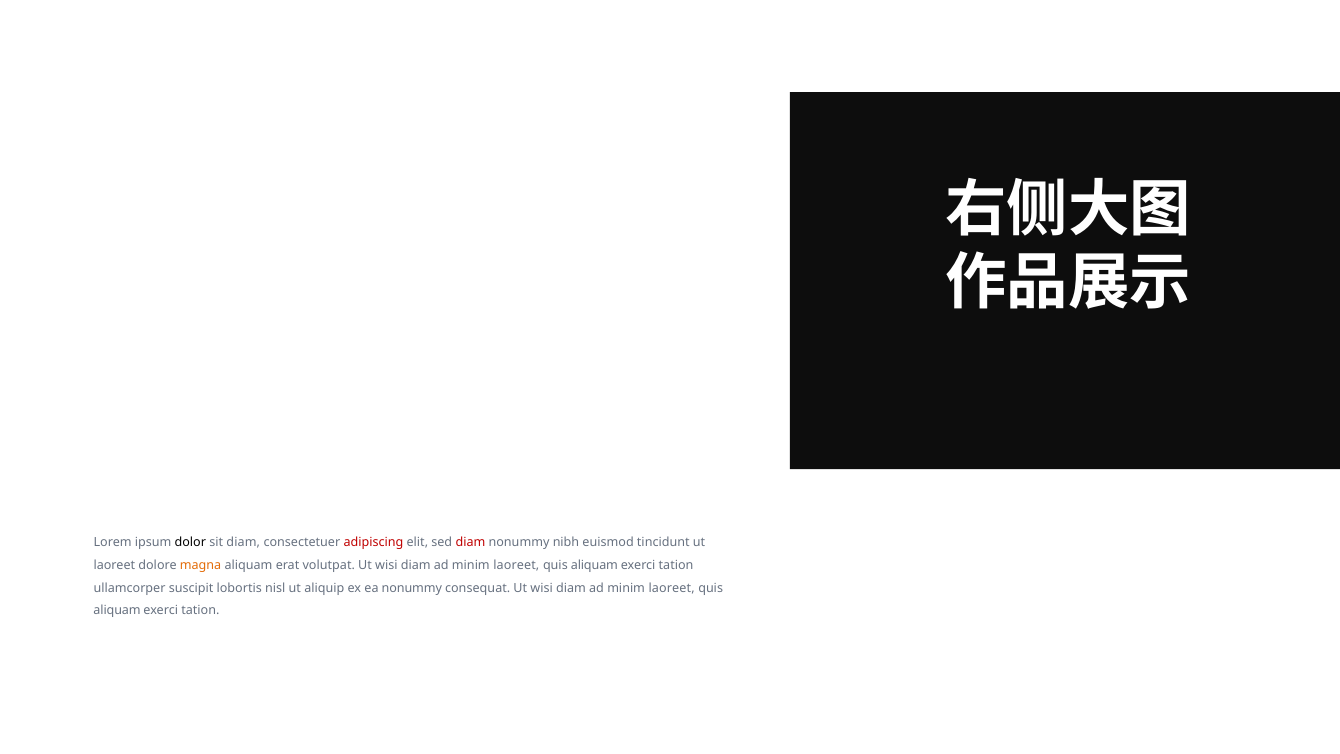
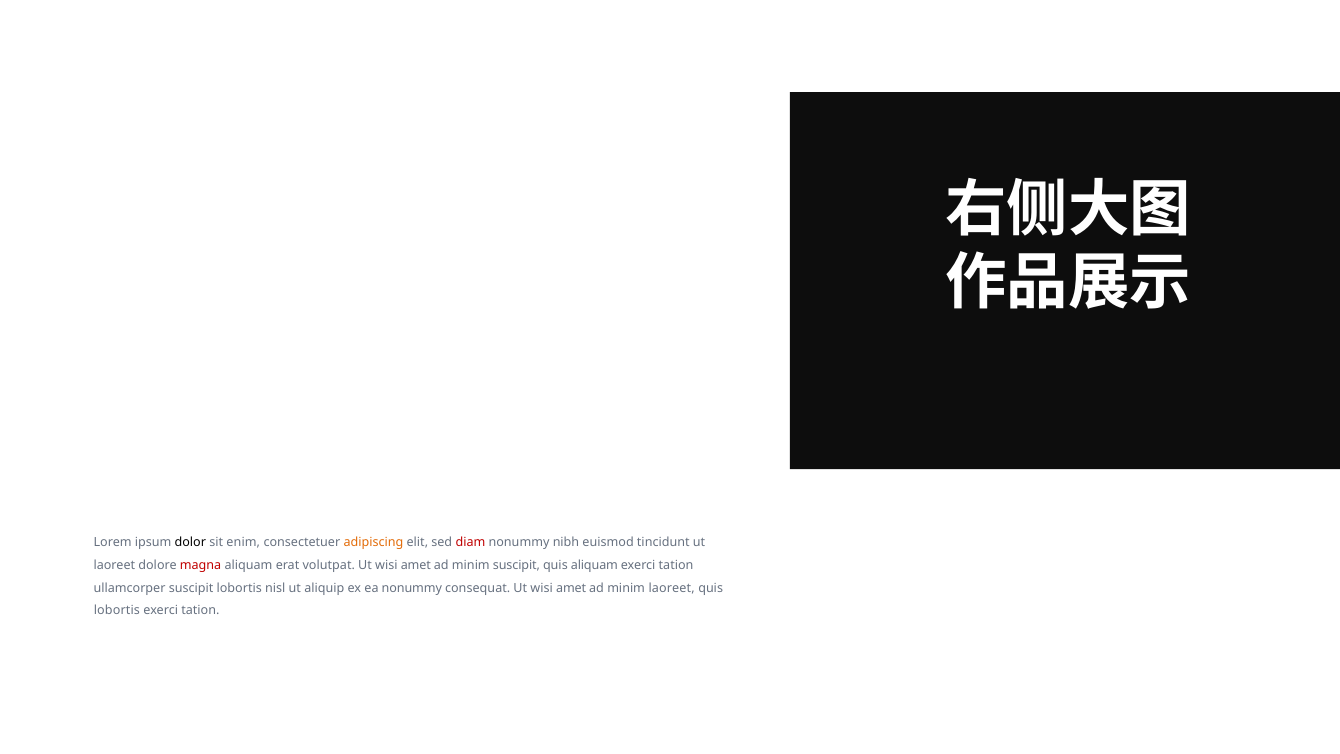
sit diam: diam -> enim
adipiscing colour: red -> orange
magna colour: orange -> red
volutpat Ut wisi diam: diam -> amet
laoreet at (516, 565): laoreet -> suscipit
consequat Ut wisi diam: diam -> amet
aliquam at (117, 611): aliquam -> lobortis
